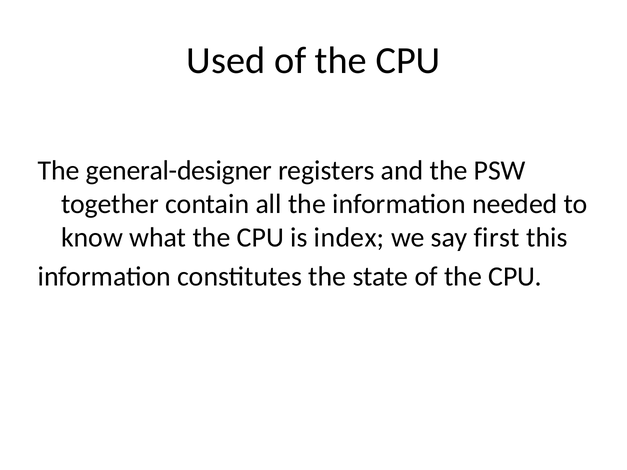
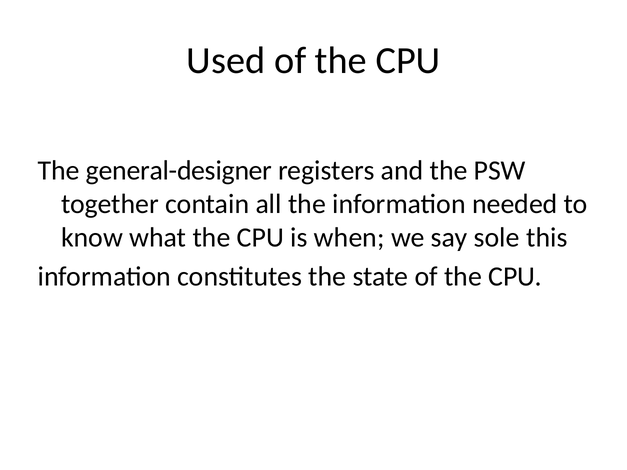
index: index -> when
first: first -> sole
